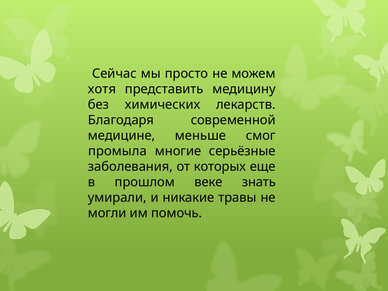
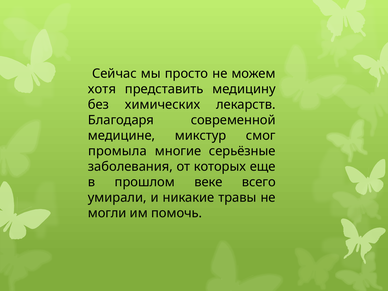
меньше: меньше -> микстур
знать: знать -> всего
